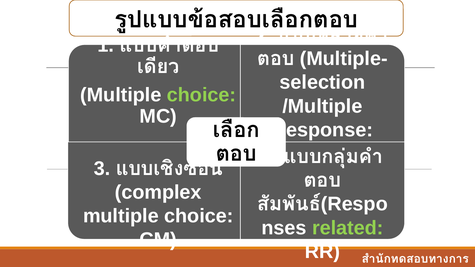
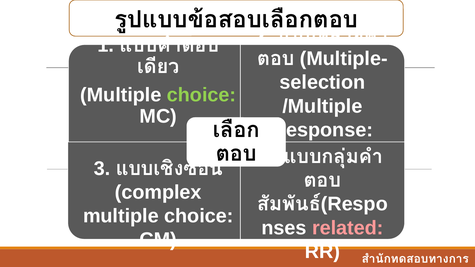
related colour: light green -> pink
